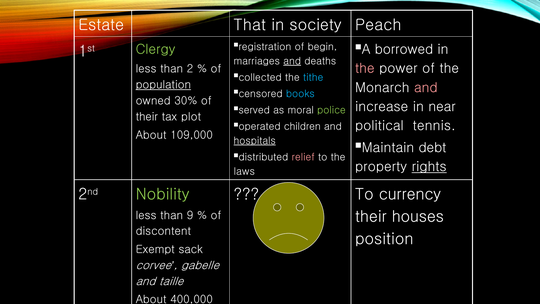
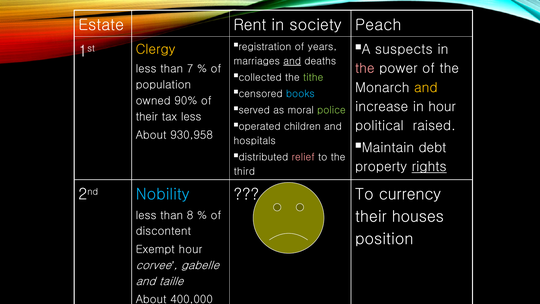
That: That -> Rent
begin: begin -> years
borrowed: borrowed -> suspects
Clergy colour: light green -> yellow
2: 2 -> 7
tithe colour: light blue -> light green
population underline: present -> none
and at (426, 88) colour: pink -> yellow
30%: 30% -> 90%
in near: near -> hour
tax plot: plot -> less
tennis: tennis -> raised
109,000: 109,000 -> 930,958
hospitals underline: present -> none
laws: laws -> third
Nobility colour: light green -> light blue
9: 9 -> 8
Exempt sack: sack -> hour
